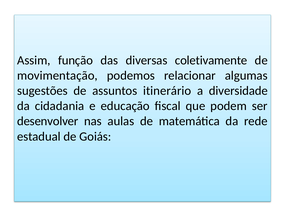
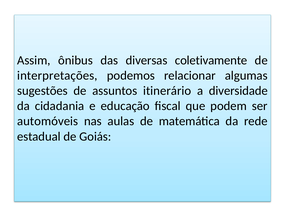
função: função -> ônibus
movimentação: movimentação -> interpretações
desenvolver: desenvolver -> automóveis
